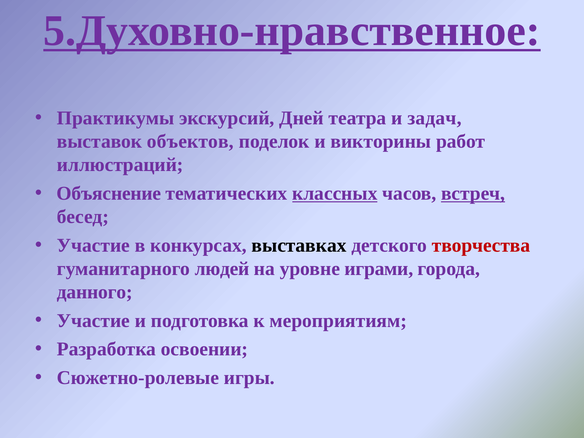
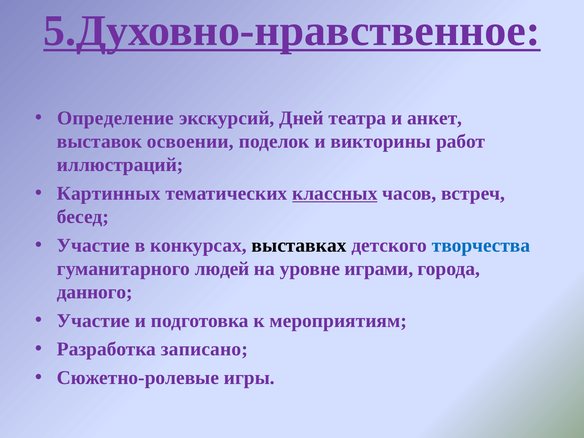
Практикумы: Практикумы -> Определение
задач: задач -> анкет
объектов: объектов -> освоении
Объяснение: Объяснение -> Картинных
встреч underline: present -> none
творчества colour: red -> blue
освоении: освоении -> записано
